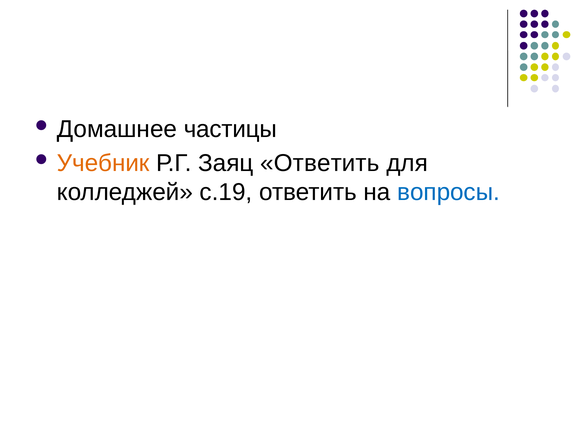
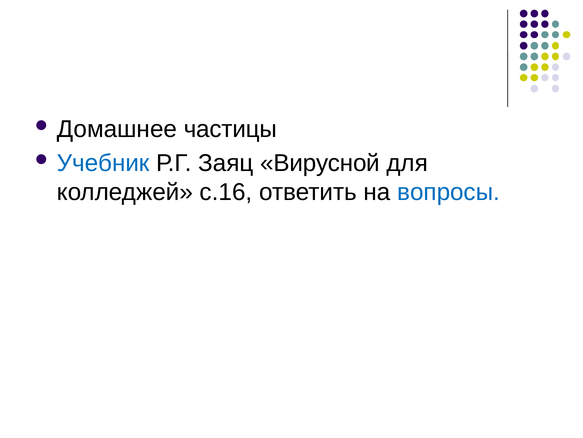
Учебник colour: orange -> blue
Заяц Ответить: Ответить -> Вирусной
с.19: с.19 -> с.16
